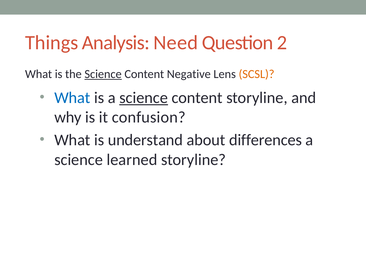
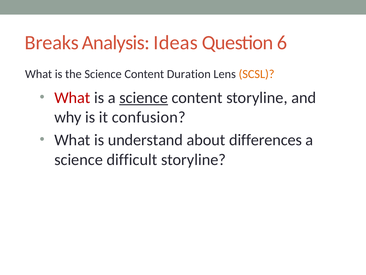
Things: Things -> Breaks
Need: Need -> Ideas
2: 2 -> 6
Science at (103, 74) underline: present -> none
Negative: Negative -> Duration
What at (72, 98) colour: blue -> red
learned: learned -> difficult
